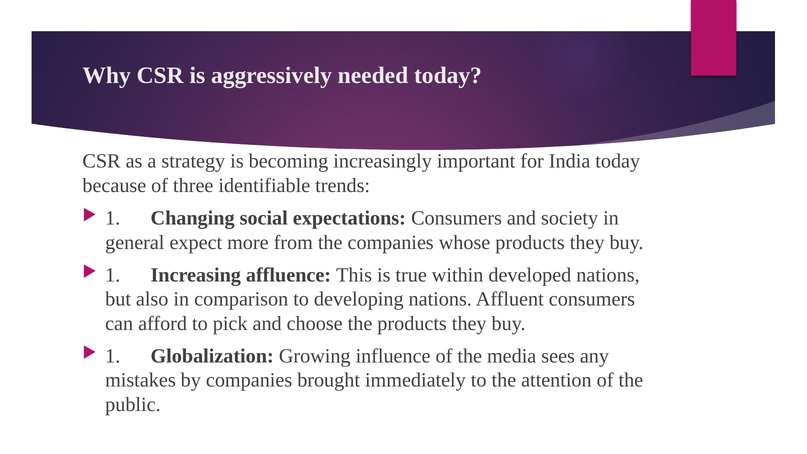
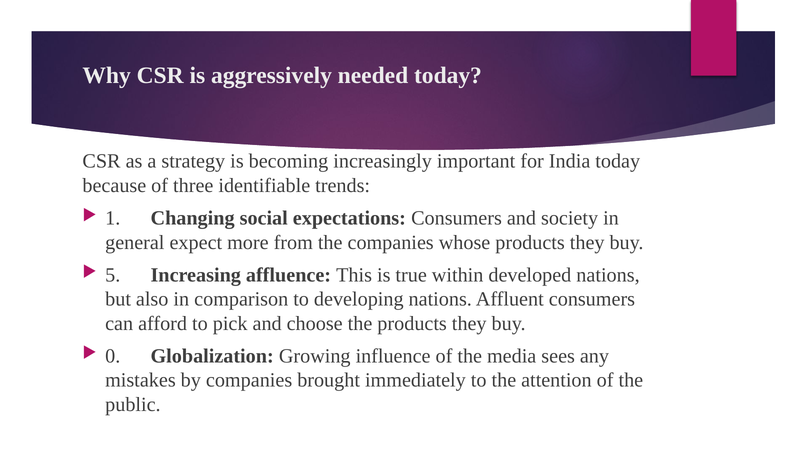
1 at (113, 275): 1 -> 5
1 at (113, 356): 1 -> 0
